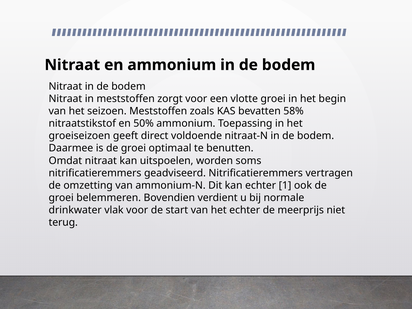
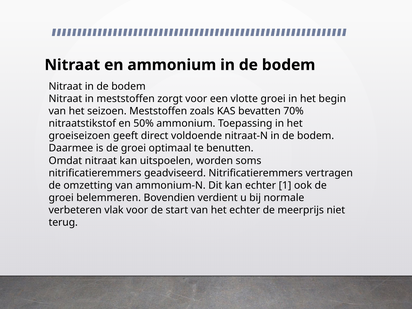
58%: 58% -> 70%
drinkwater: drinkwater -> verbeteren
